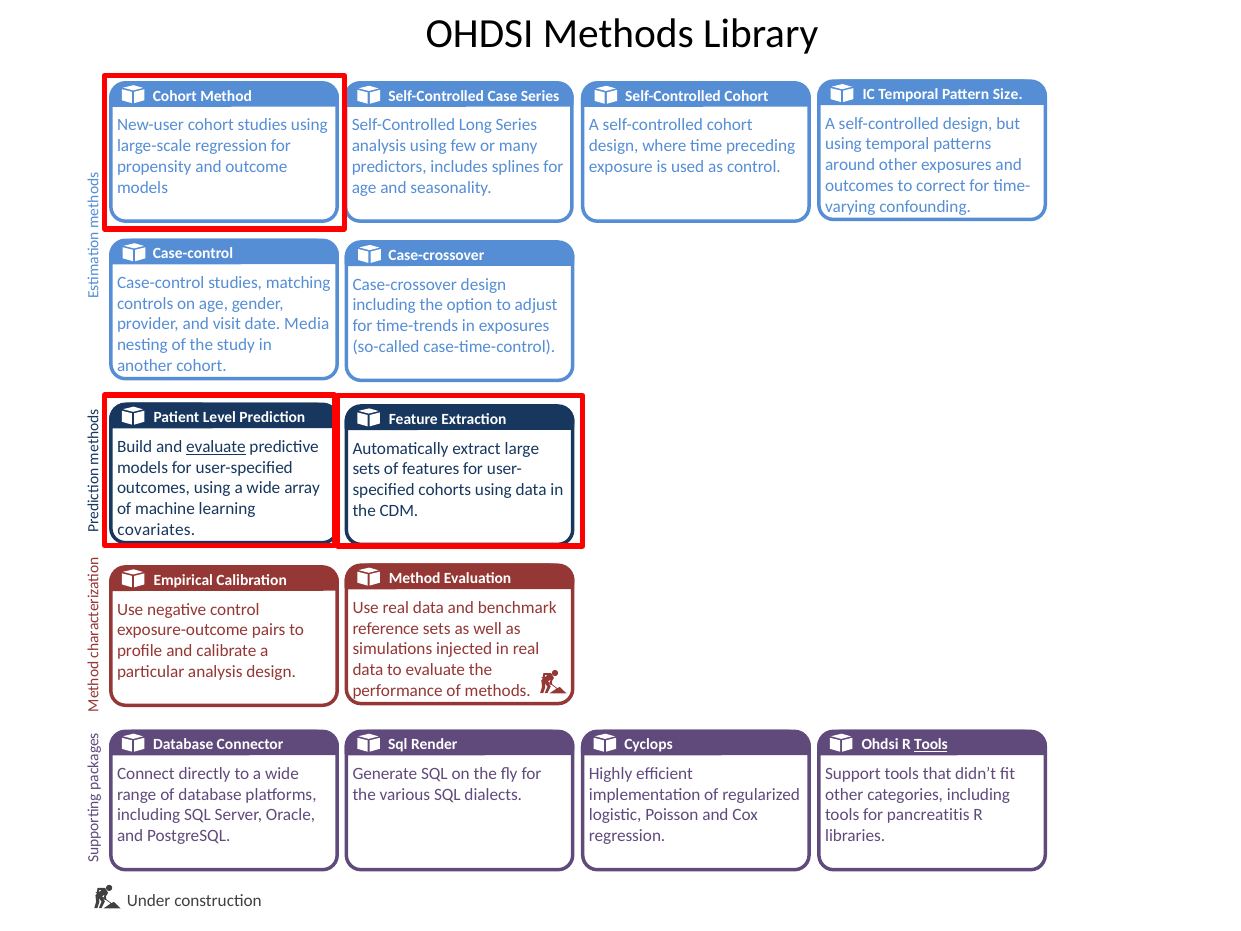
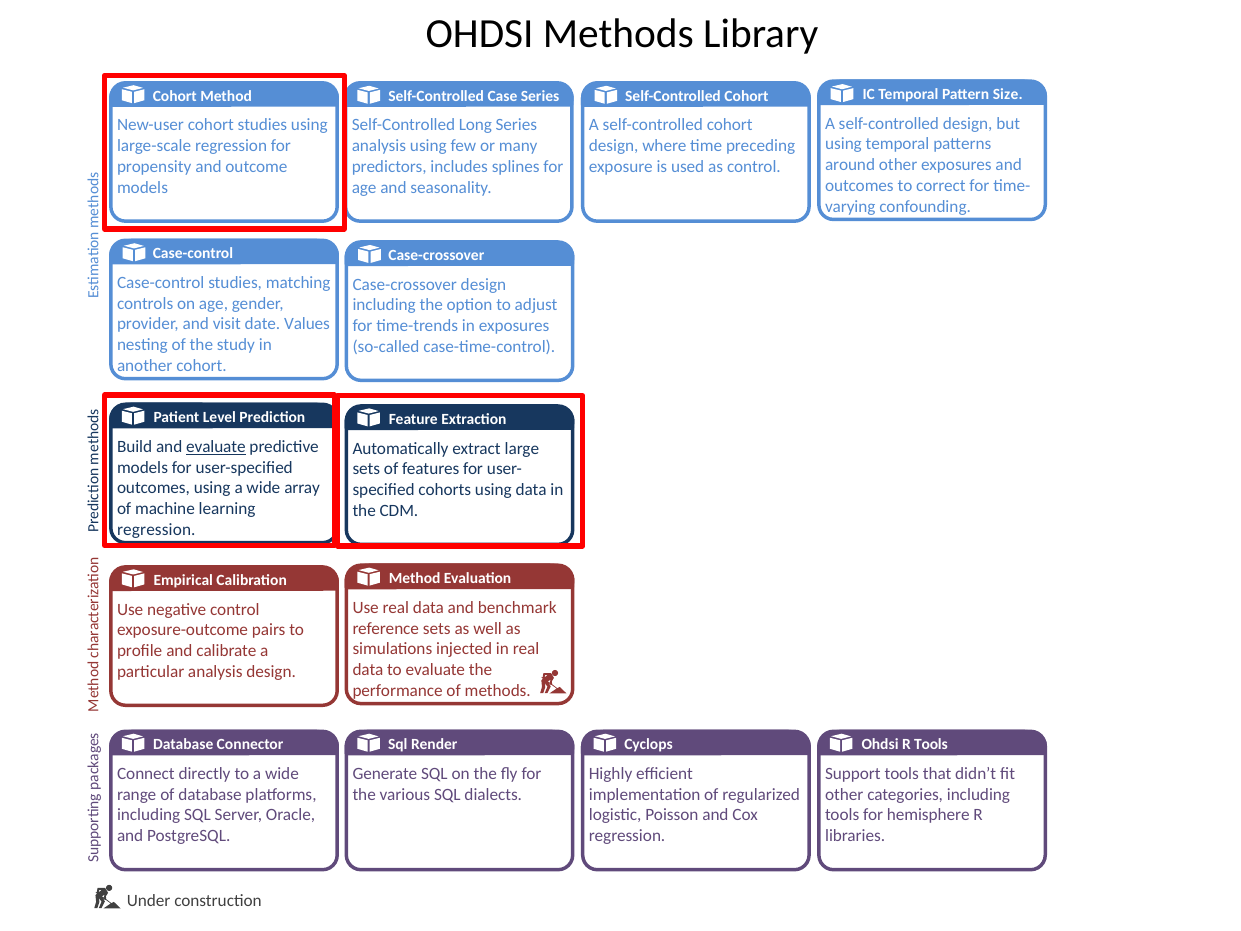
Media: Media -> Values
covariates at (156, 530): covariates -> regression
Tools at (931, 745) underline: present -> none
pancreatitis: pancreatitis -> hemisphere
